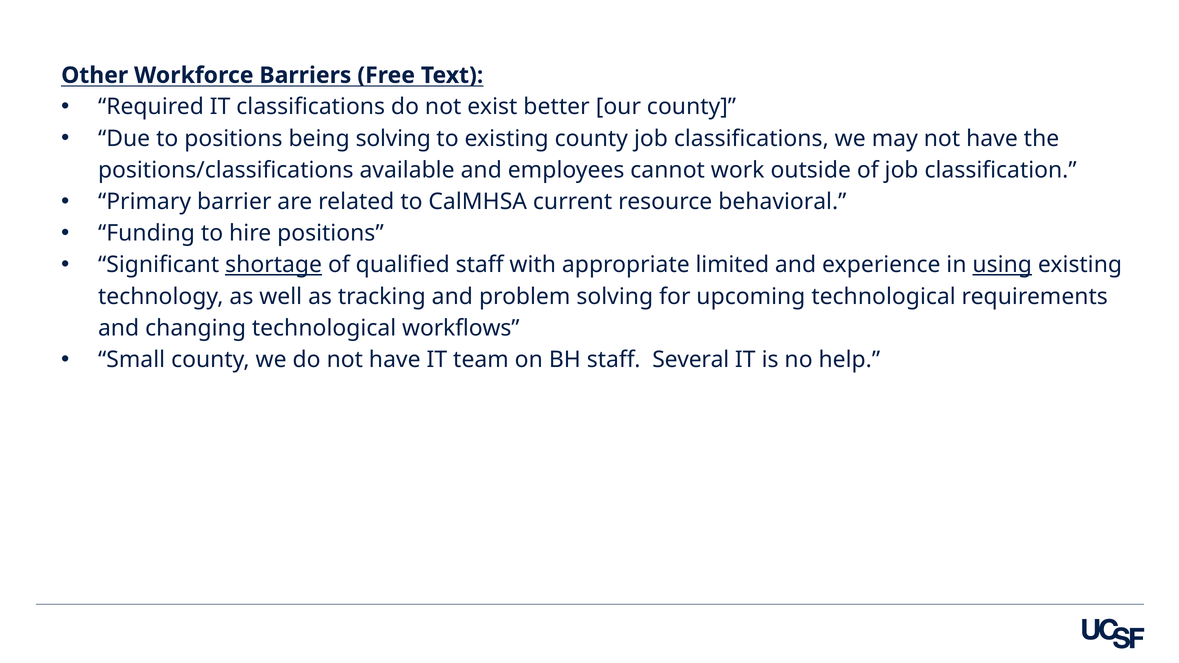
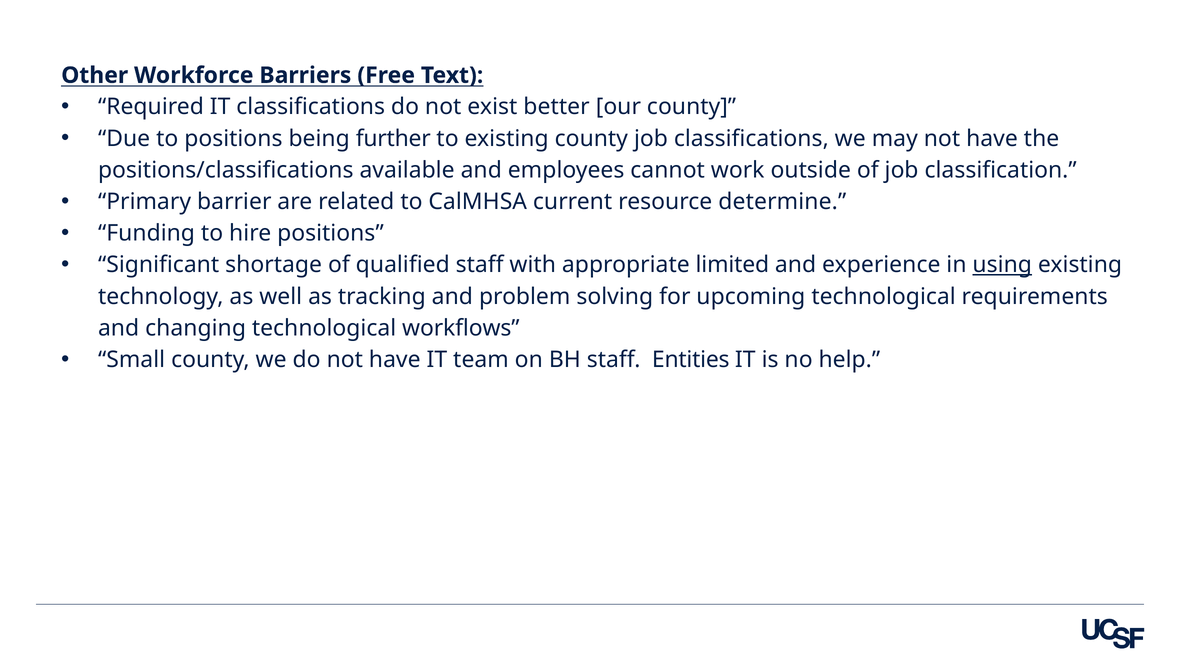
being solving: solving -> further
behavioral: behavioral -> determine
shortage underline: present -> none
Several: Several -> Entities
